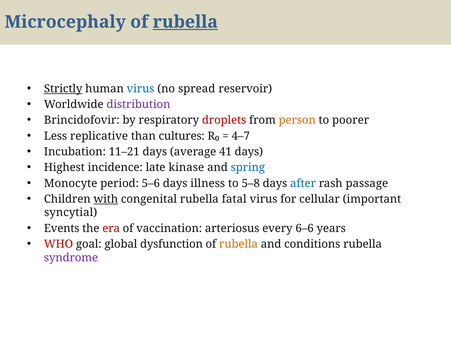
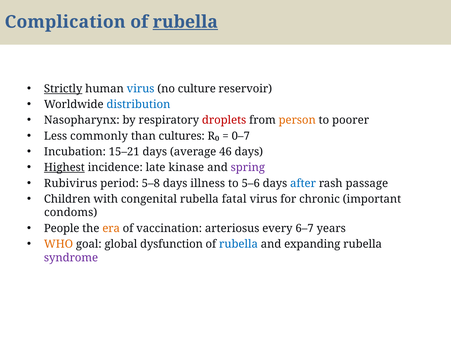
Microcephaly: Microcephaly -> Complication
spread: spread -> culture
distribution colour: purple -> blue
Brincidofovir: Brincidofovir -> Nasopharynx
replicative: replicative -> commonly
4–7: 4–7 -> 0–7
11–21: 11–21 -> 15–21
41: 41 -> 46
Highest underline: none -> present
spring colour: blue -> purple
Monocyte: Monocyte -> Rubivirus
5–6: 5–6 -> 5–8
5–8: 5–8 -> 5–6
with underline: present -> none
cellular: cellular -> chronic
syncytial: syncytial -> condoms
Events: Events -> People
era colour: red -> orange
6–6: 6–6 -> 6–7
WHO colour: red -> orange
rubella at (238, 244) colour: orange -> blue
conditions: conditions -> expanding
